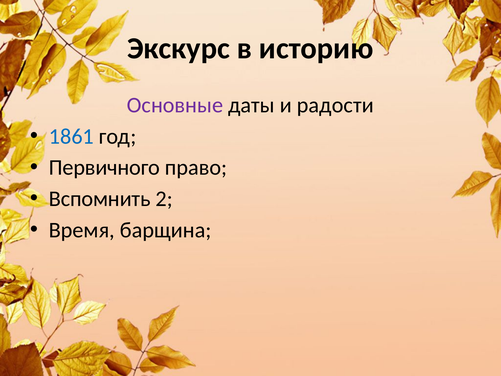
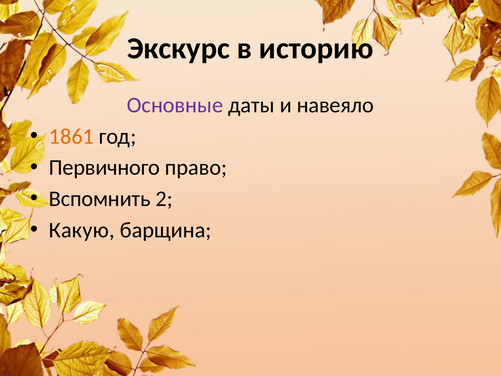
радости: радости -> навеяло
1861 colour: blue -> orange
Время: Время -> Какую
